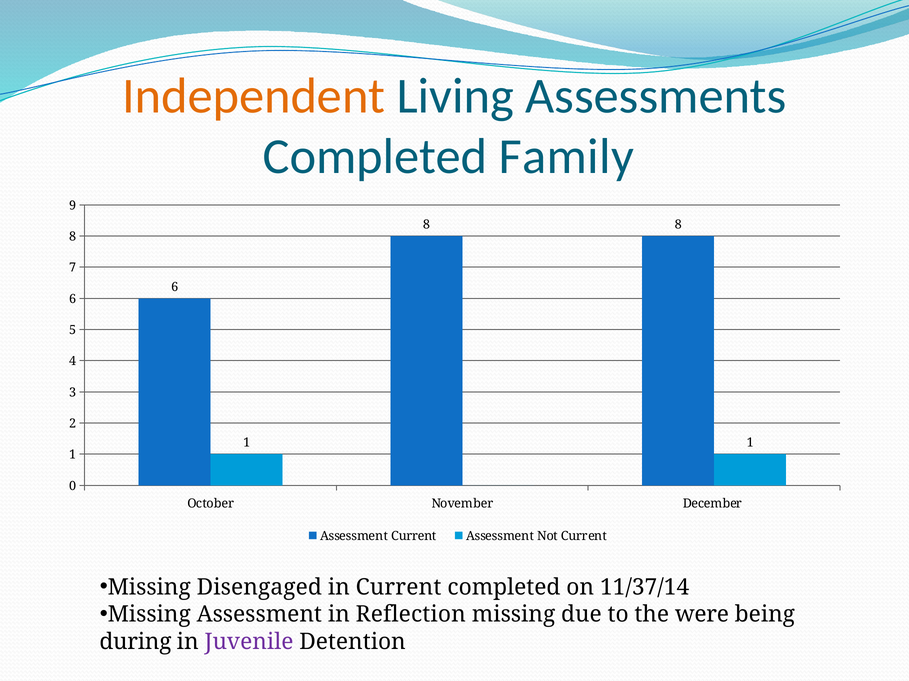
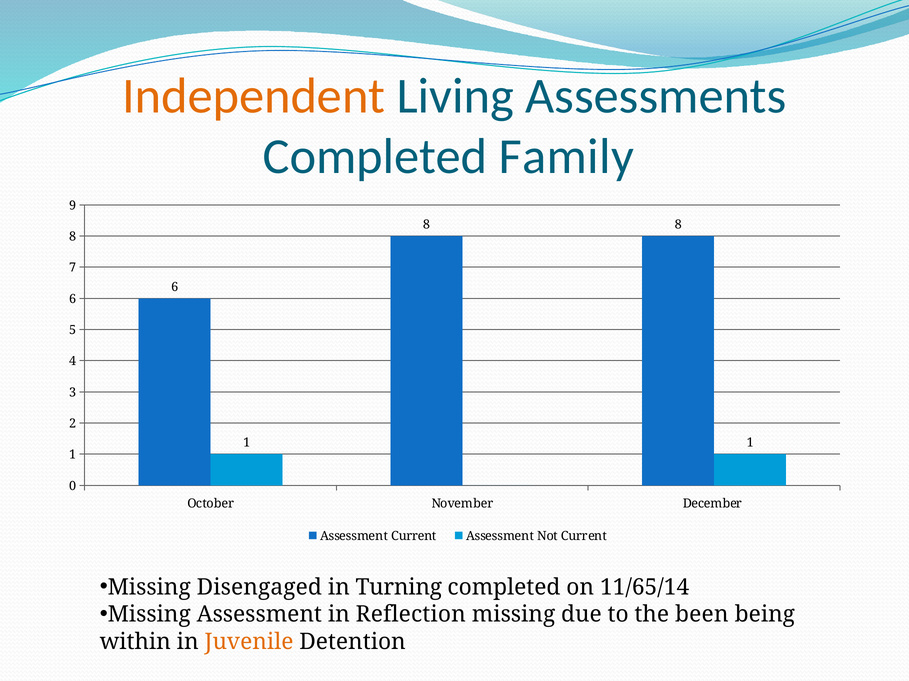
in Current: Current -> Turning
11/37/14: 11/37/14 -> 11/65/14
were: were -> been
during: during -> within
Juvenile colour: purple -> orange
